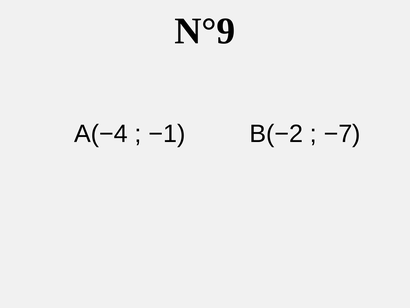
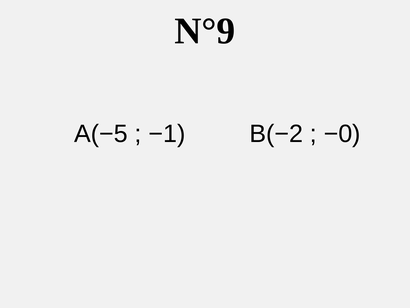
A(−4: A(−4 -> A(−5
−7: −7 -> −0
